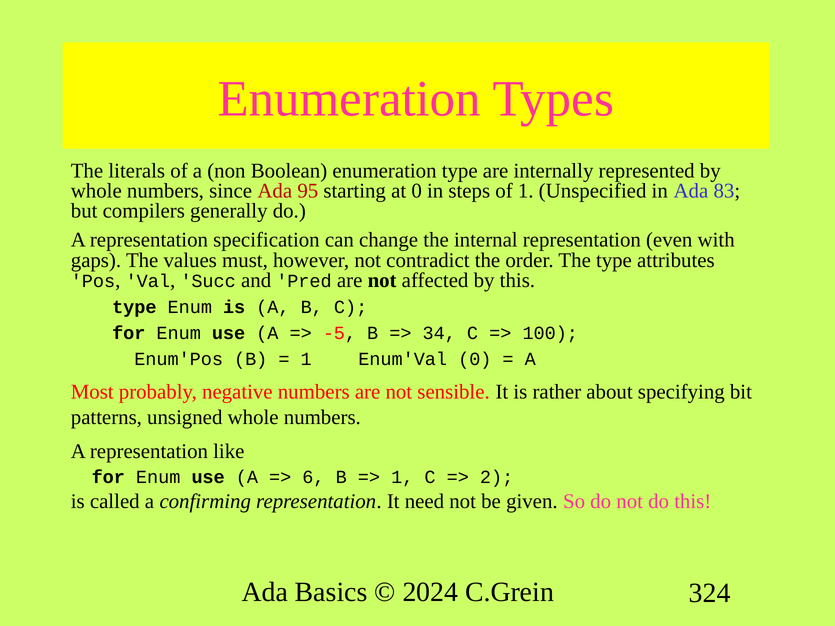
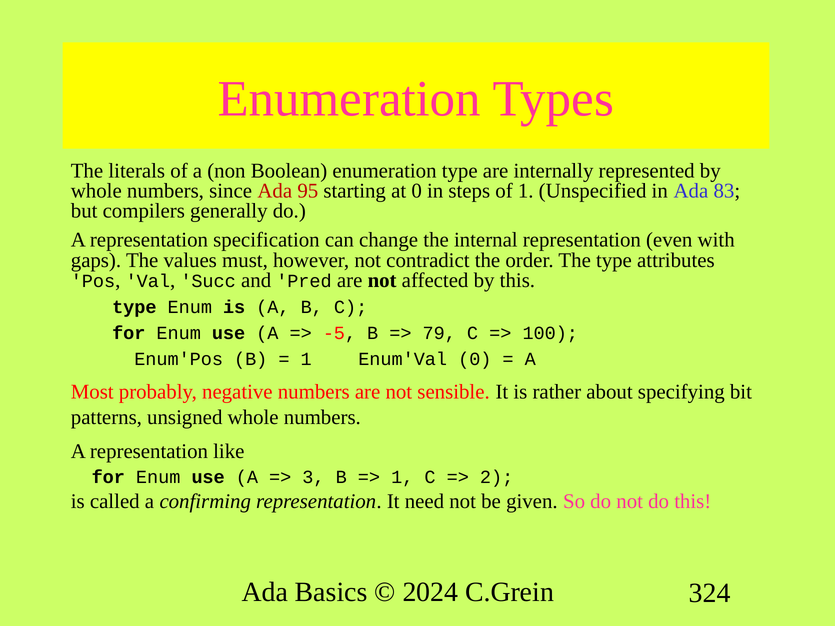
34: 34 -> 79
6: 6 -> 3
